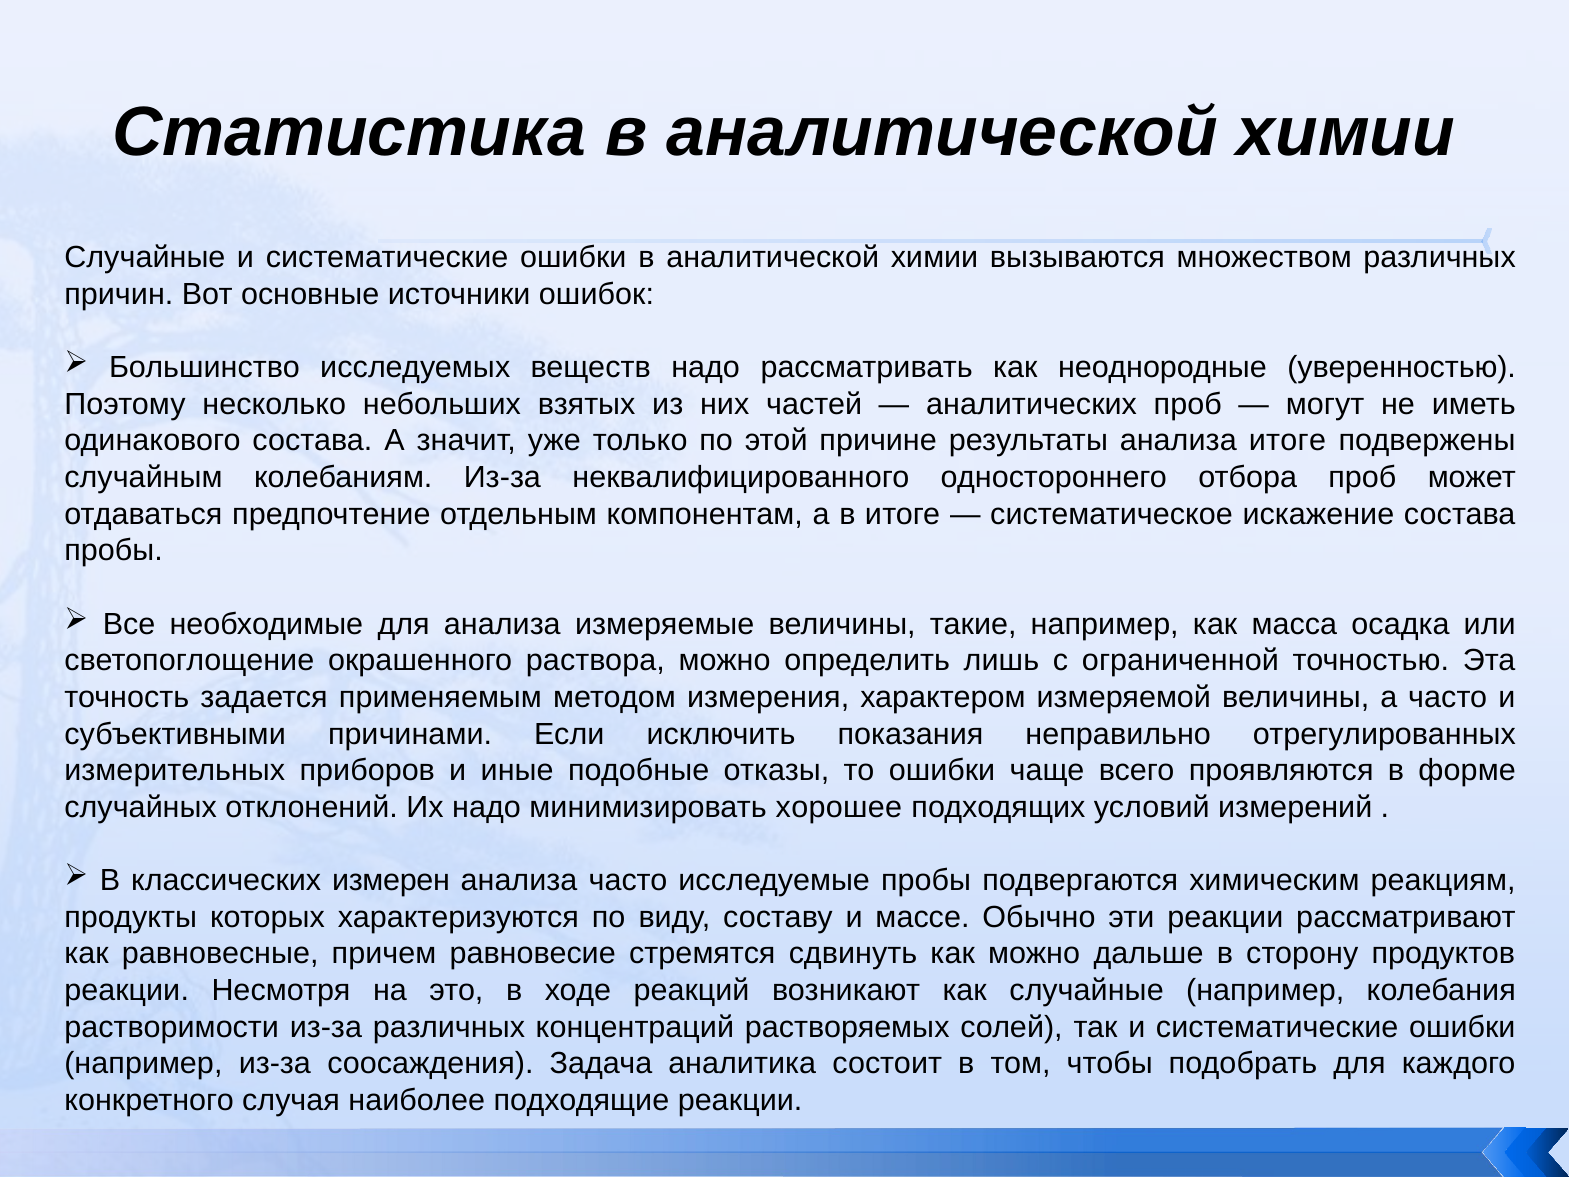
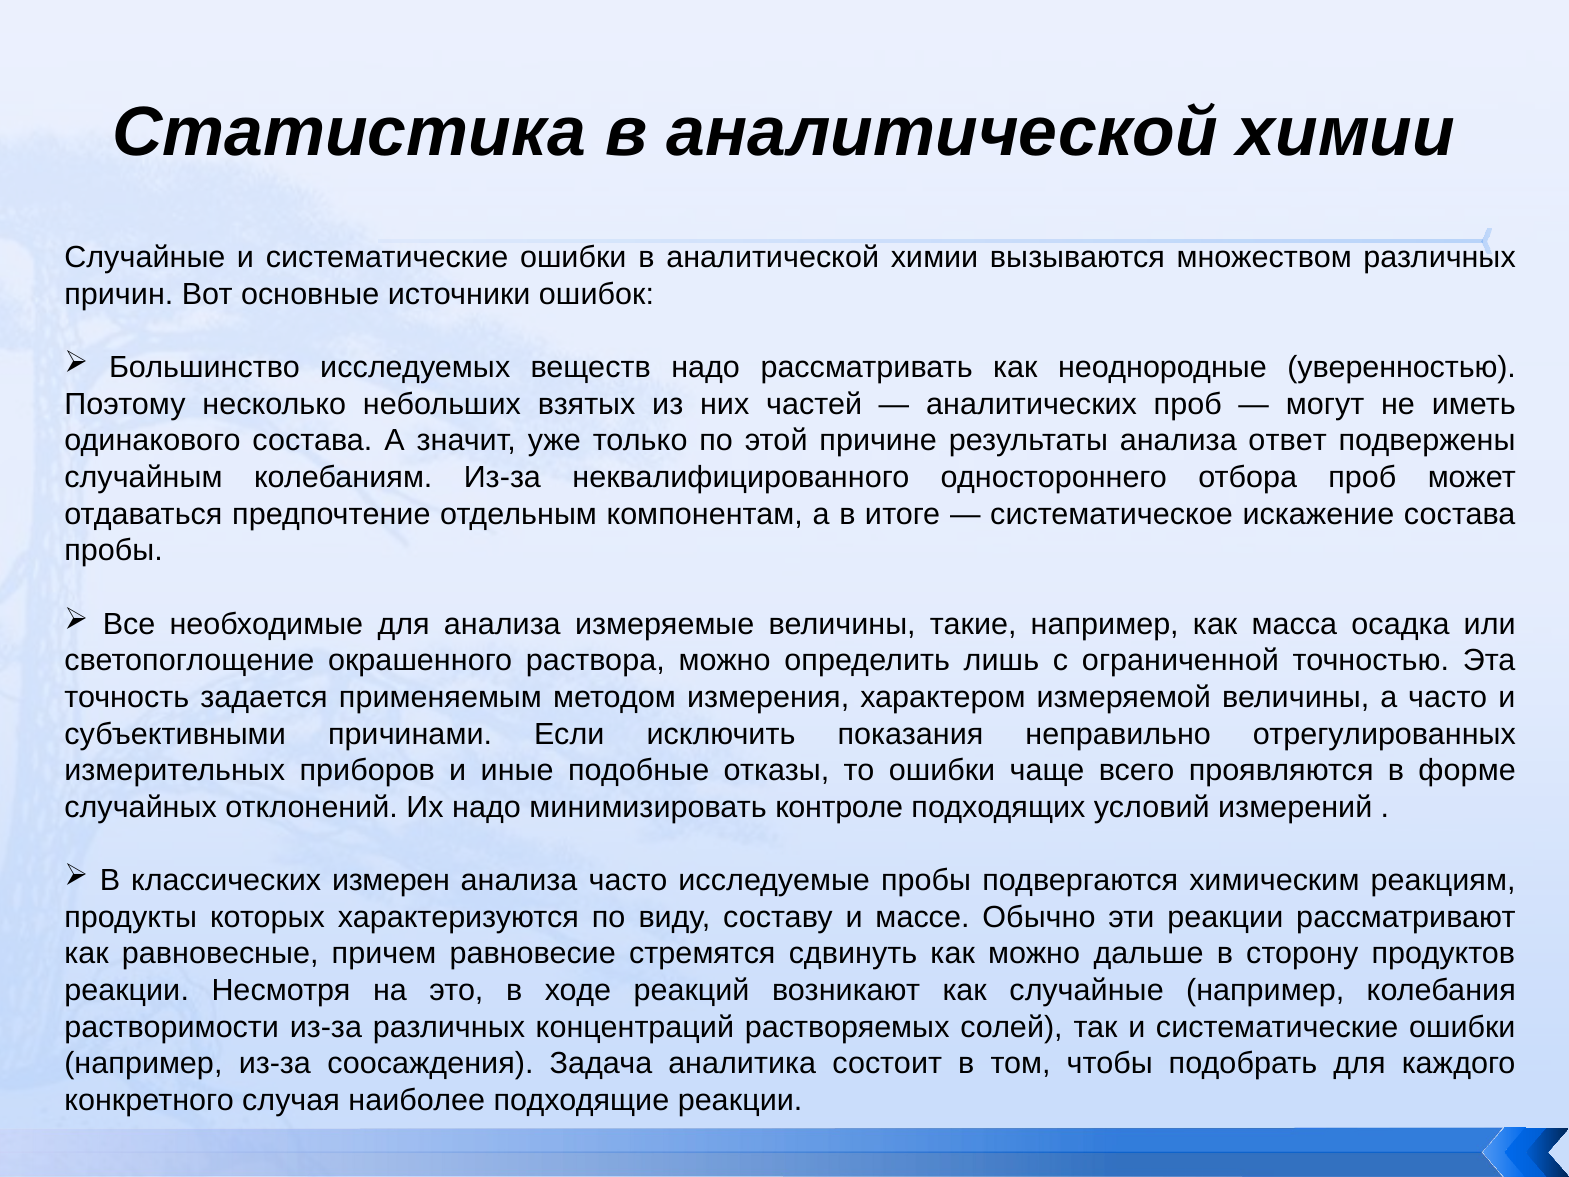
анализа итоге: итоге -> ответ
хорошее: хорошее -> контроле
